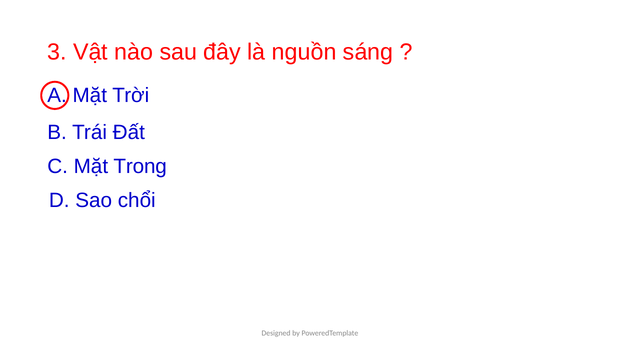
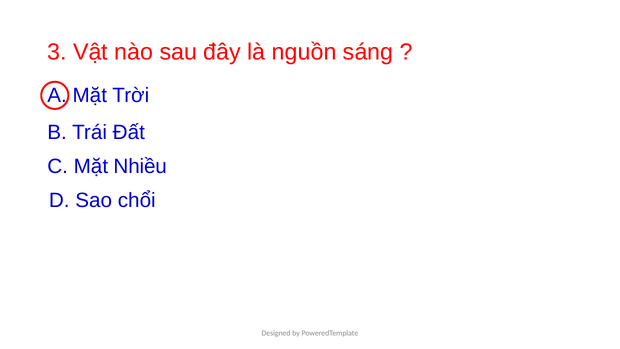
Trong: Trong -> Nhiều
